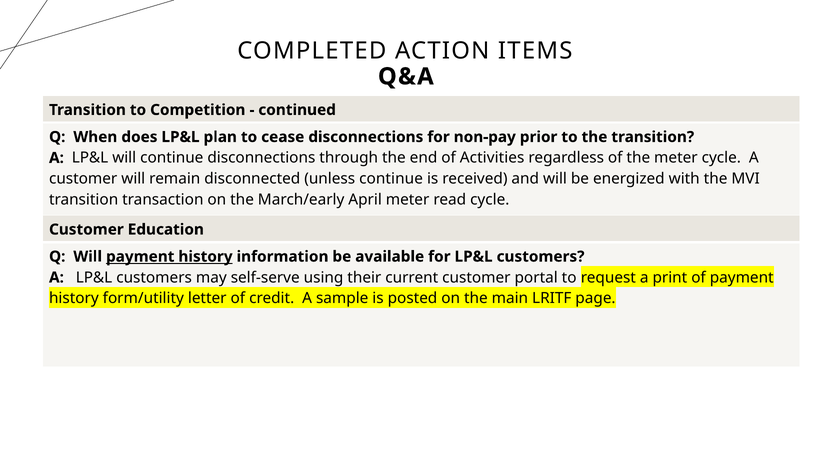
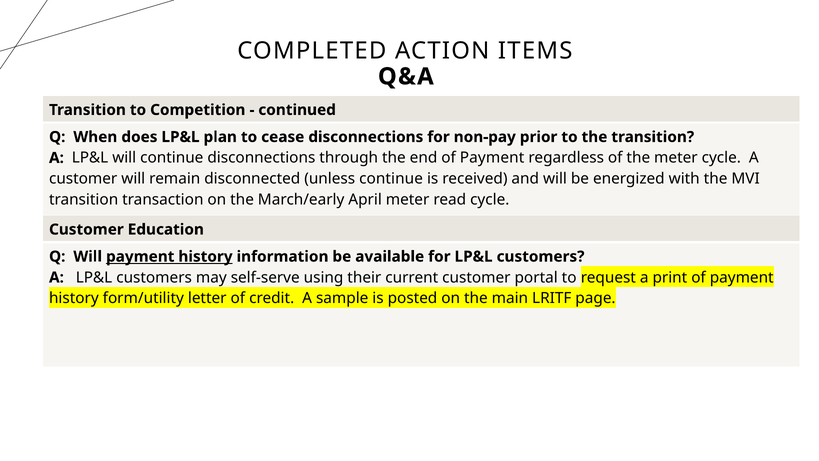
end of Activities: Activities -> Payment
